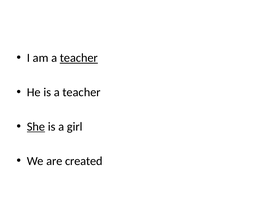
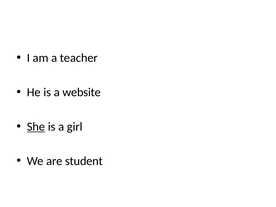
teacher at (79, 58) underline: present -> none
is a teacher: teacher -> website
created: created -> student
